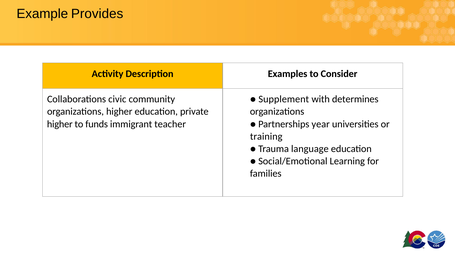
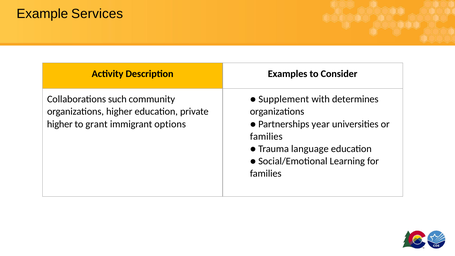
Provides: Provides -> Services
civic: civic -> such
funds: funds -> grant
teacher: teacher -> options
training at (266, 136): training -> families
